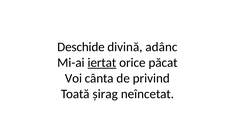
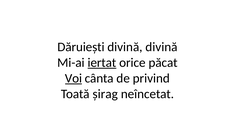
Deschide: Deschide -> Dăruiești
divină adânc: adânc -> divină
Voi underline: none -> present
